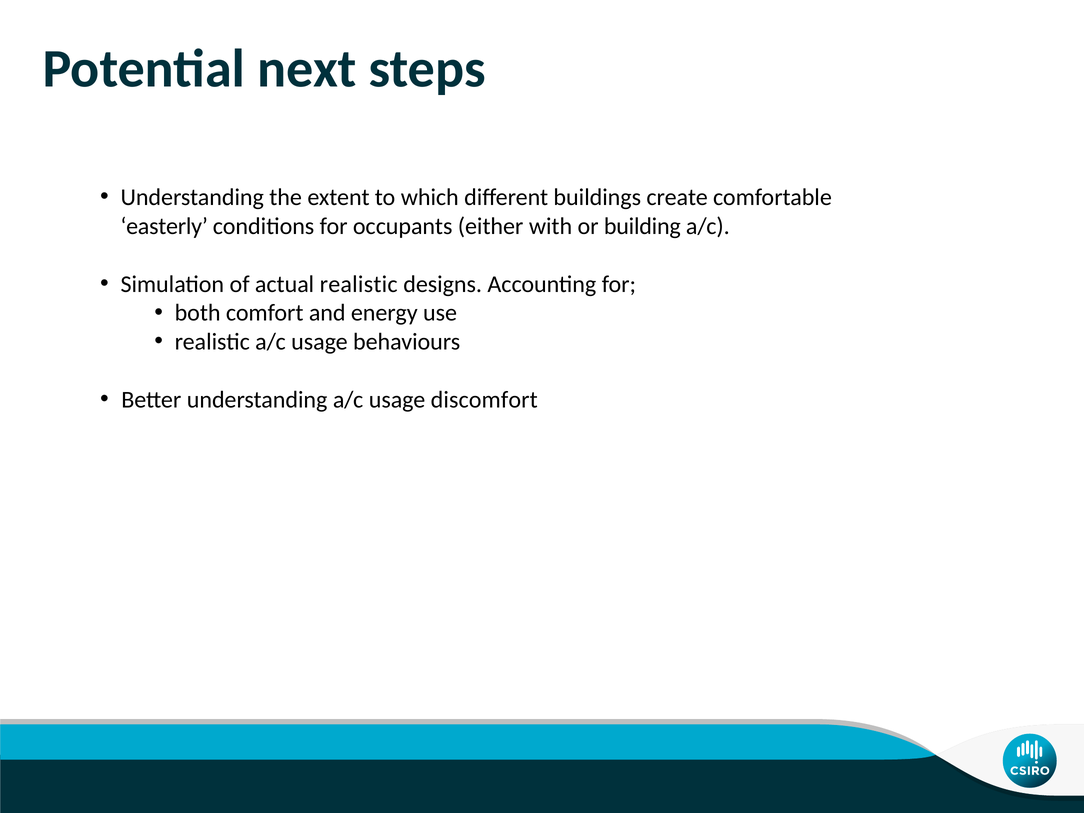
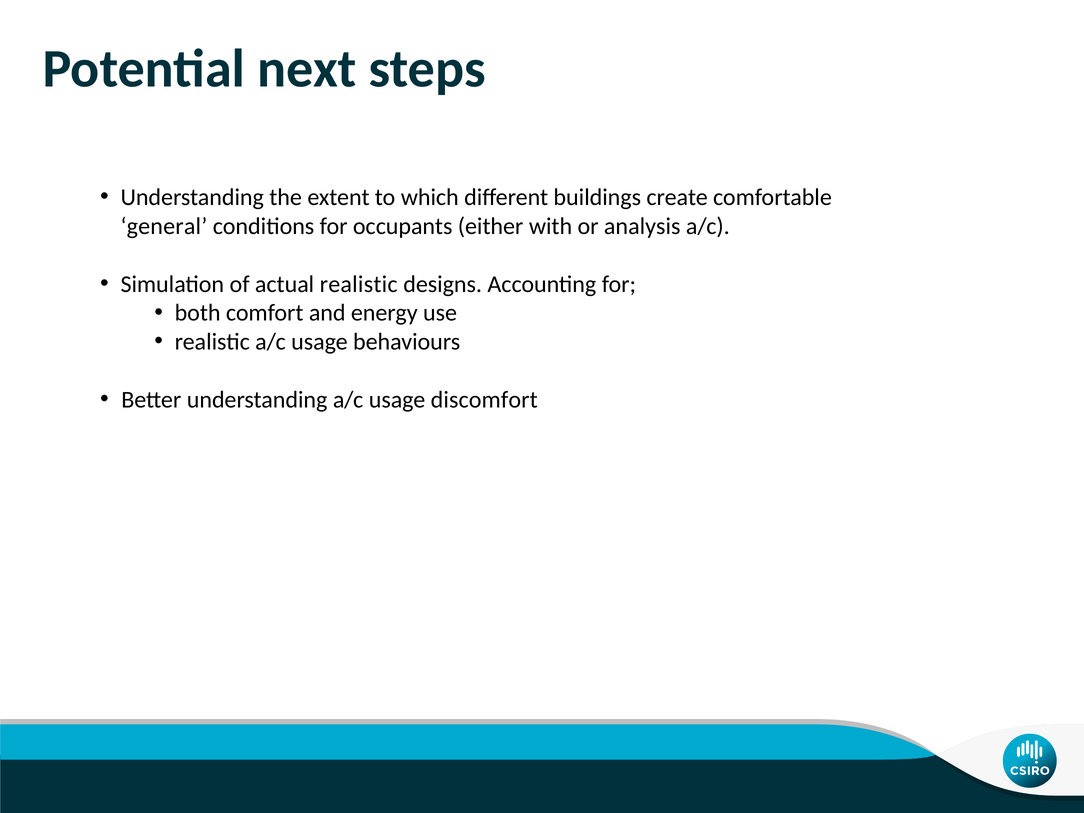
easterly: easterly -> general
building: building -> analysis
